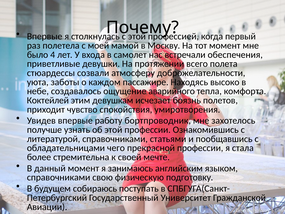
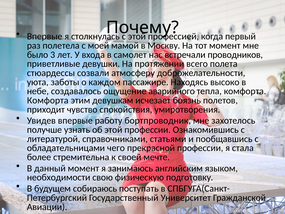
4: 4 -> 3
обеспечения: обеспечения -> проводников
Коктейлей at (48, 100): Коктейлей -> Комфорта
справочниками at (59, 177): справочниками -> необходимости
